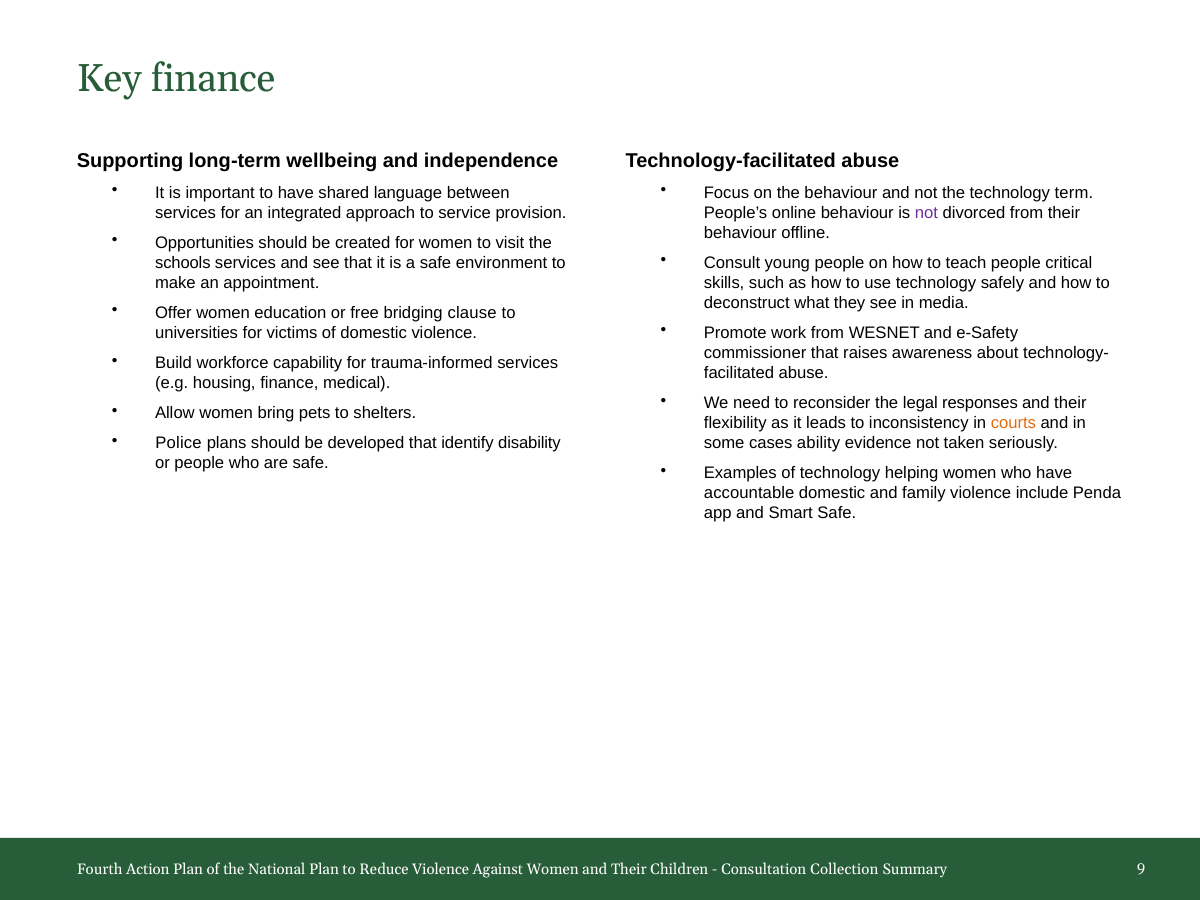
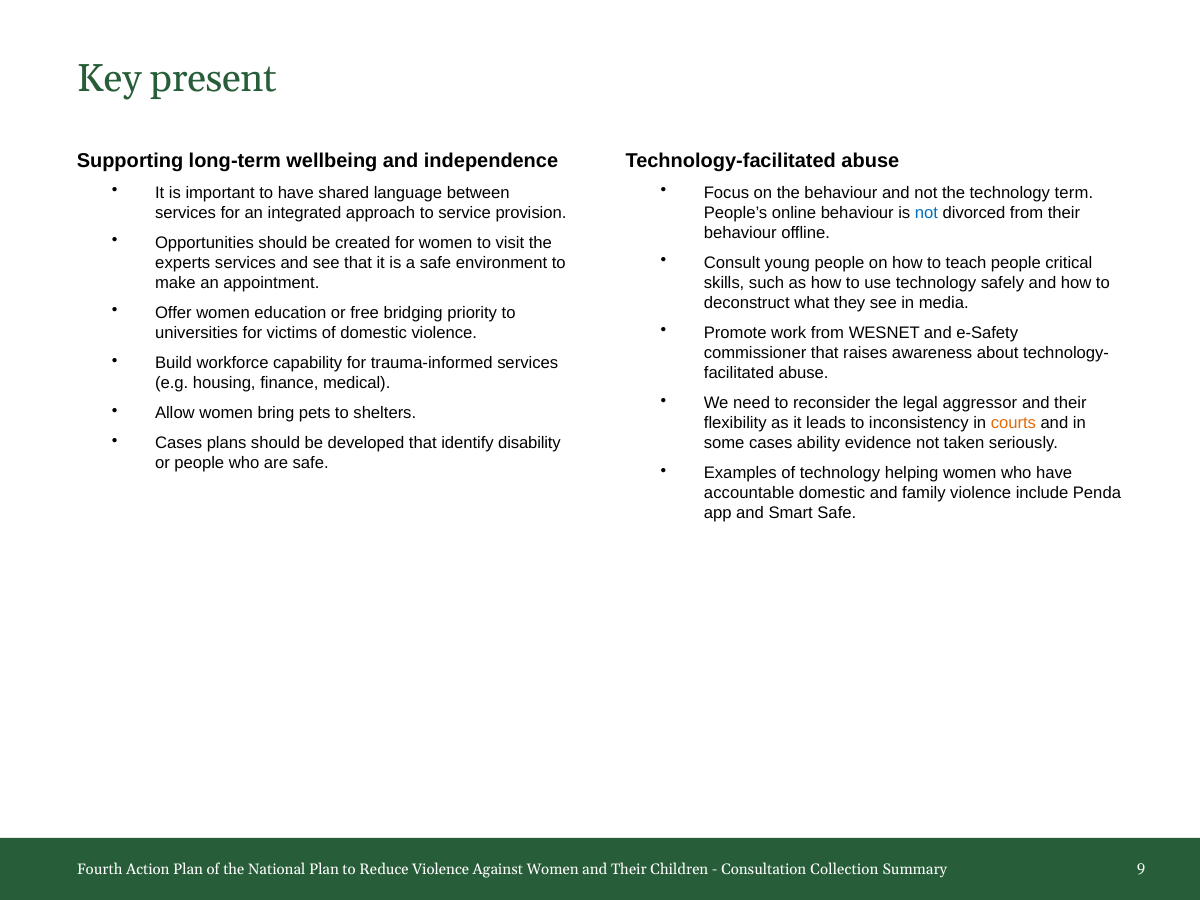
Key finance: finance -> present
not at (926, 213) colour: purple -> blue
schools: schools -> experts
clause: clause -> priority
responses: responses -> aggressor
Police at (179, 443): Police -> Cases
